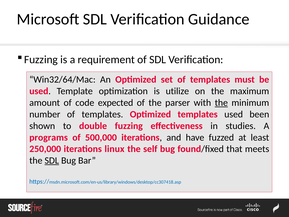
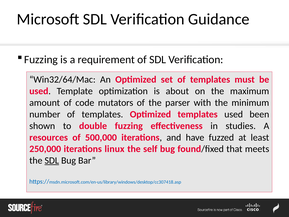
utilize: utilize -> about
expected: expected -> mutators
the at (221, 103) underline: present -> none
programs: programs -> resources
